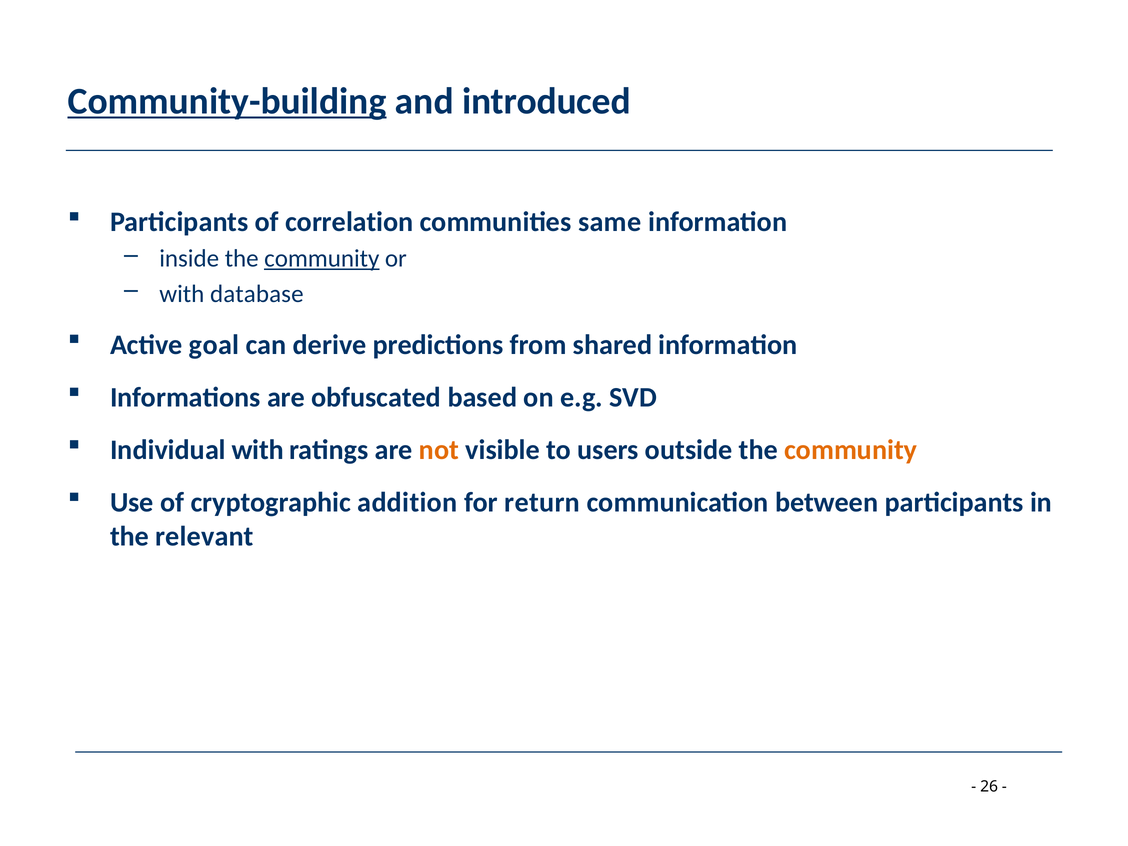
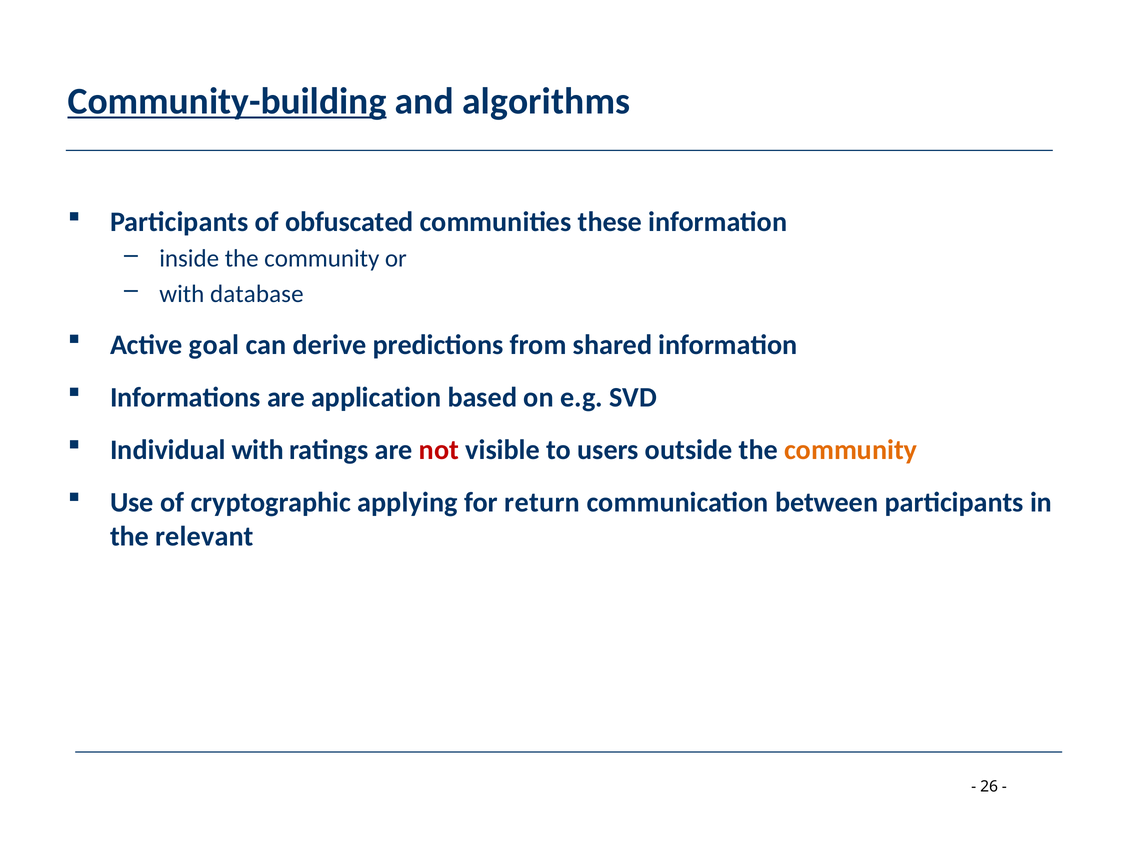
introduced: introduced -> algorithms
correlation: correlation -> obfuscated
same: same -> these
community at (322, 259) underline: present -> none
obfuscated: obfuscated -> application
not colour: orange -> red
addition: addition -> applying
